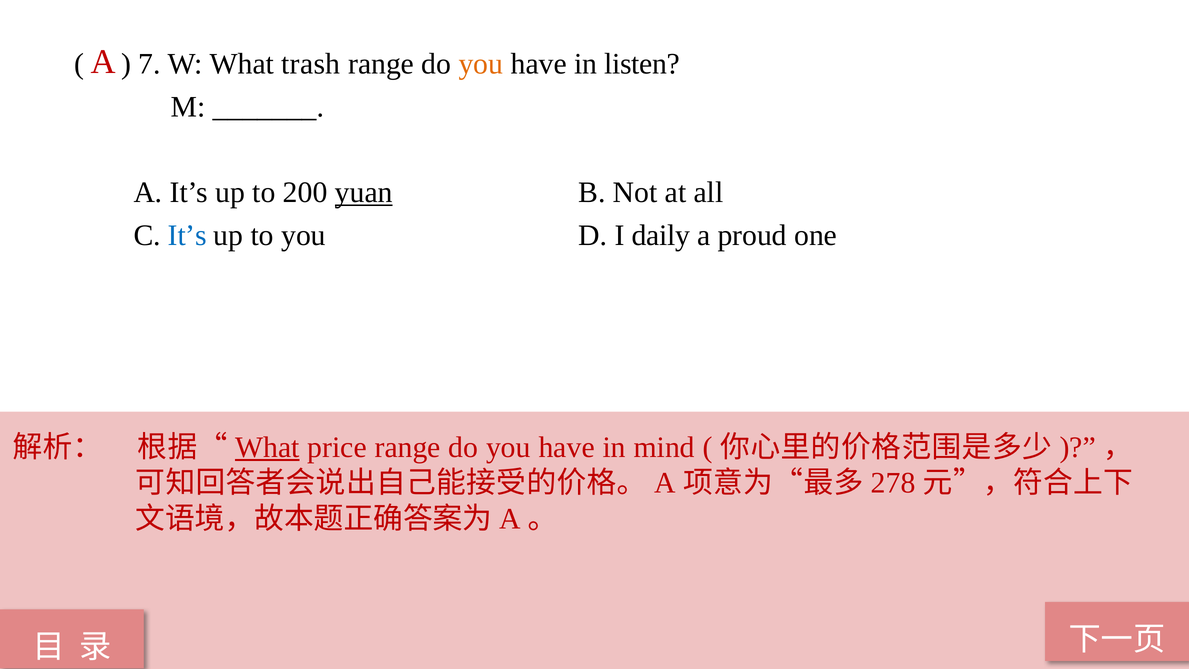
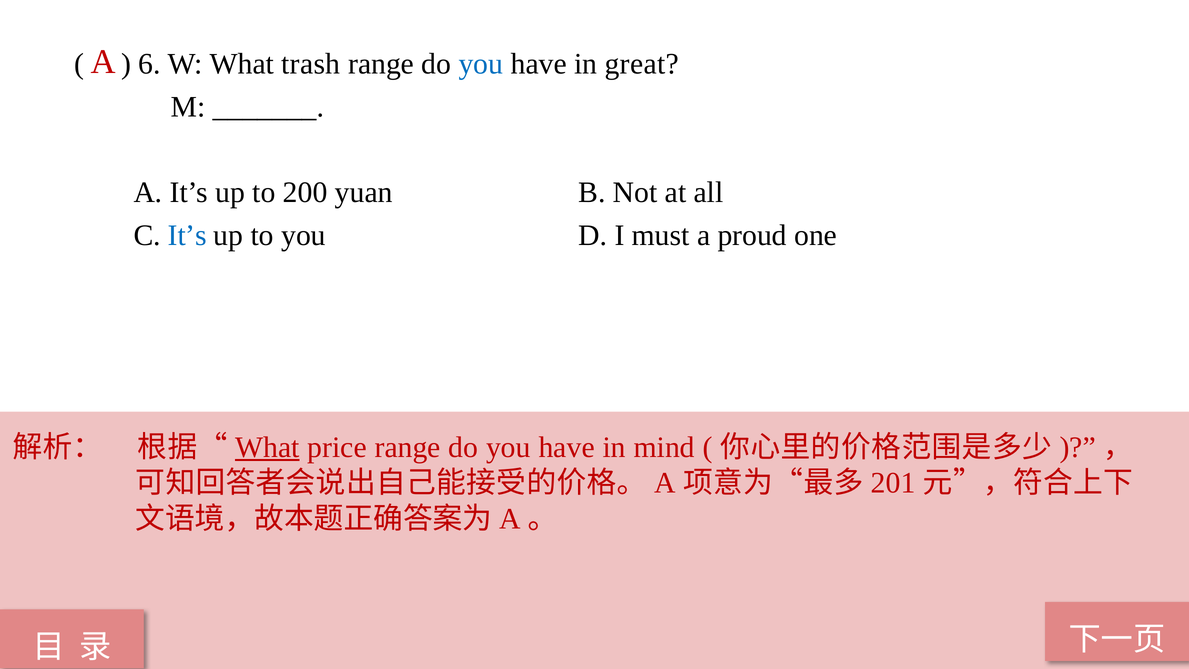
7: 7 -> 6
you at (481, 64) colour: orange -> blue
listen: listen -> great
yuan underline: present -> none
daily: daily -> must
278: 278 -> 201
